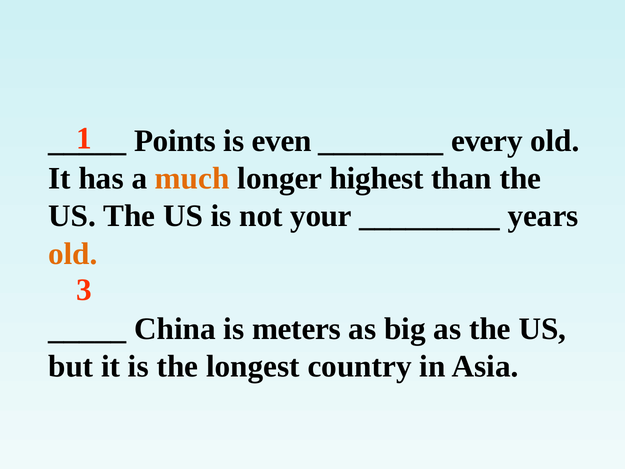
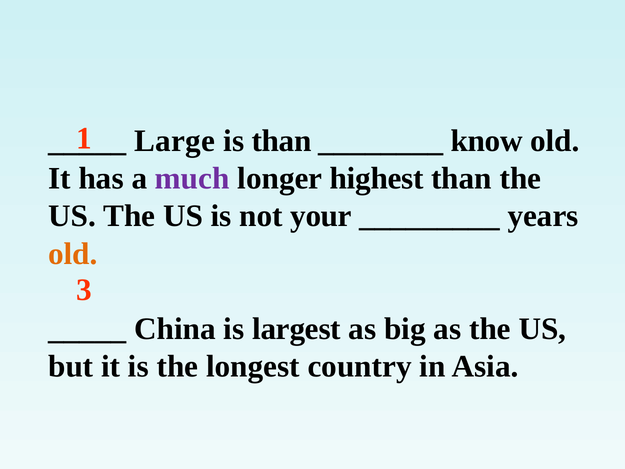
Points: Points -> Large
is even: even -> than
every: every -> know
much colour: orange -> purple
meters: meters -> largest
